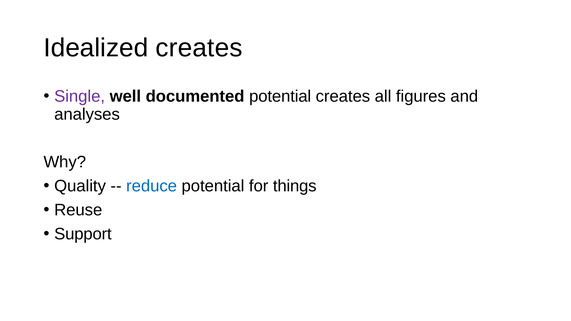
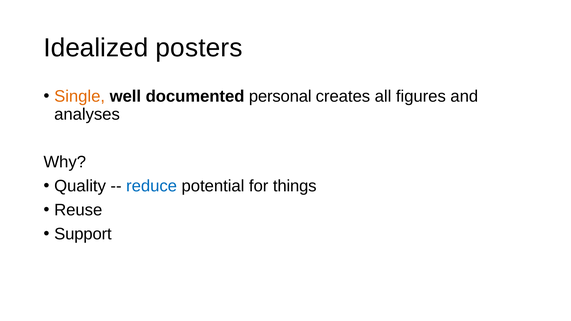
Idealized creates: creates -> posters
Single colour: purple -> orange
documented potential: potential -> personal
